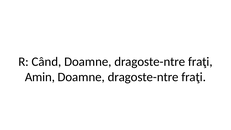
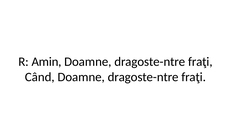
Când: Când -> Amin
Amin: Amin -> Când
